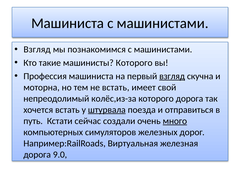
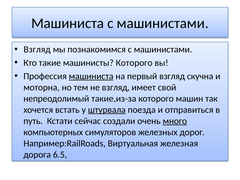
машиниста at (91, 76) underline: none -> present
взгляд at (172, 76) underline: present -> none
не встать: встать -> взгляд
колёс,из-за: колёс,из-за -> такие,из-за
которого дорога: дорога -> машин
9.0: 9.0 -> 6.5
